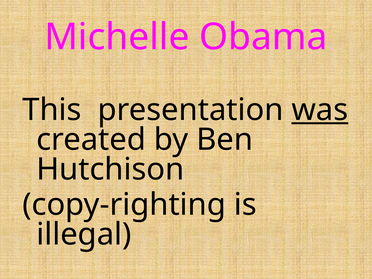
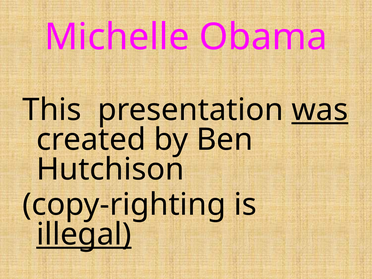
illegal underline: none -> present
